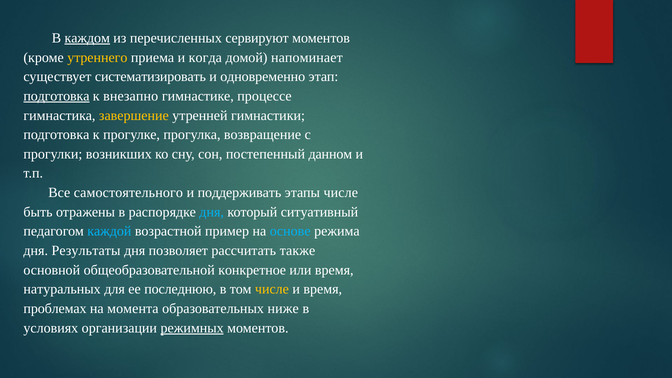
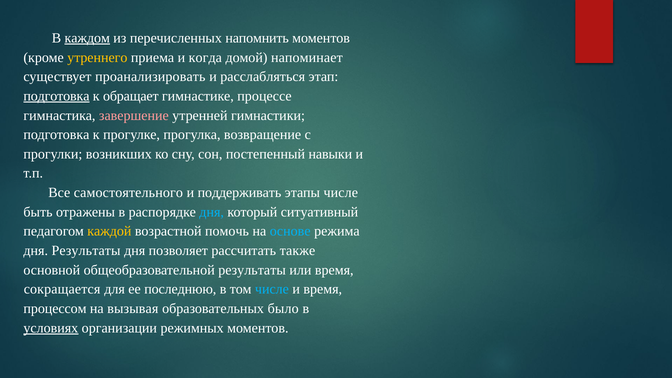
сервируют: сервируют -> напомнить
систематизировать: систематизировать -> проанализировать
одновременно: одновременно -> расслабляться
внезапно: внезапно -> обращает
завершение colour: yellow -> pink
данном: данном -> навыки
каждой colour: light blue -> yellow
пример: пример -> помочь
общеобразовательной конкретное: конкретное -> результаты
натуральных: натуральных -> сокращается
числе at (272, 289) colour: yellow -> light blue
проблемах: проблемах -> процессом
момента: момента -> вызывая
ниже: ниже -> было
условиях underline: none -> present
режимных underline: present -> none
